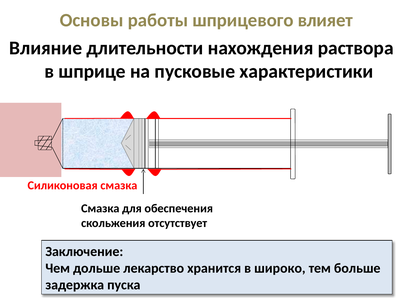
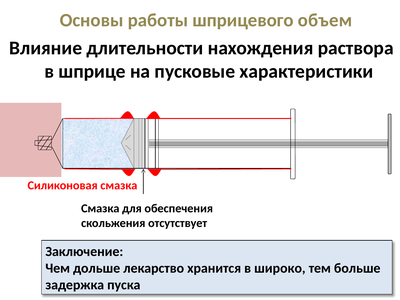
влияет: влияет -> объем
